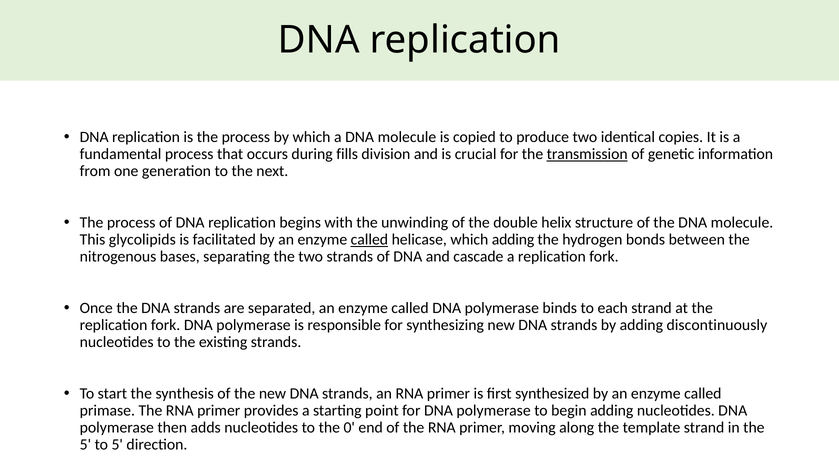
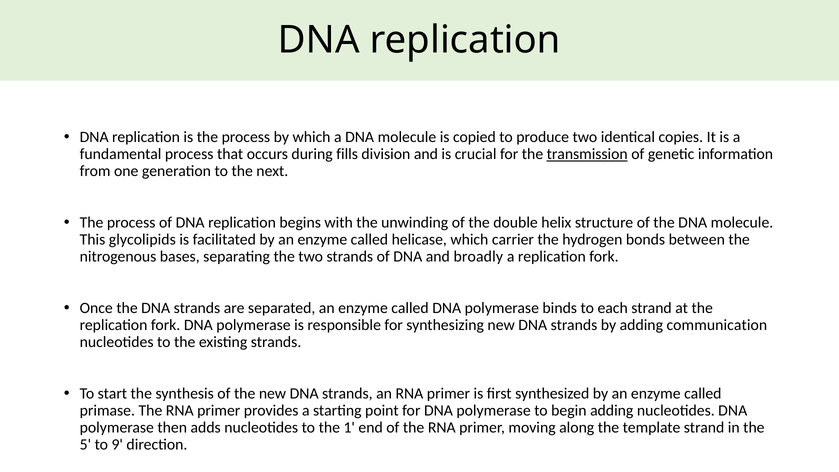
called at (369, 240) underline: present -> none
which adding: adding -> carrier
cascade: cascade -> broadly
discontinuously: discontinuously -> communication
0: 0 -> 1
to 5: 5 -> 9
